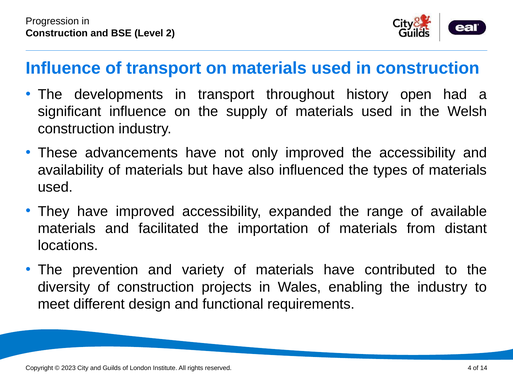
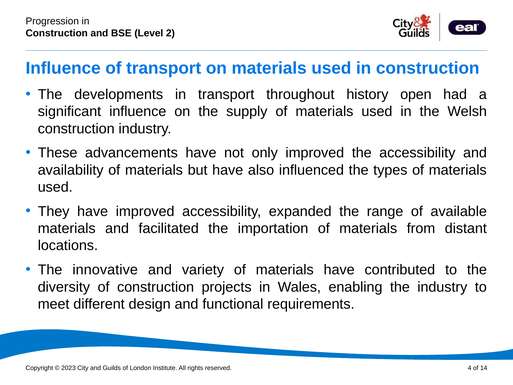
prevention: prevention -> innovative
